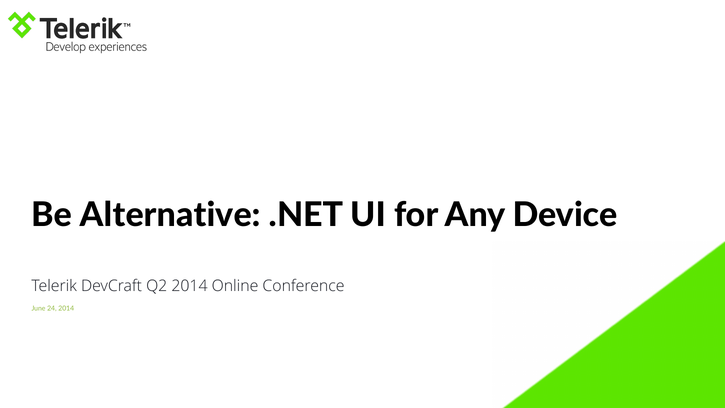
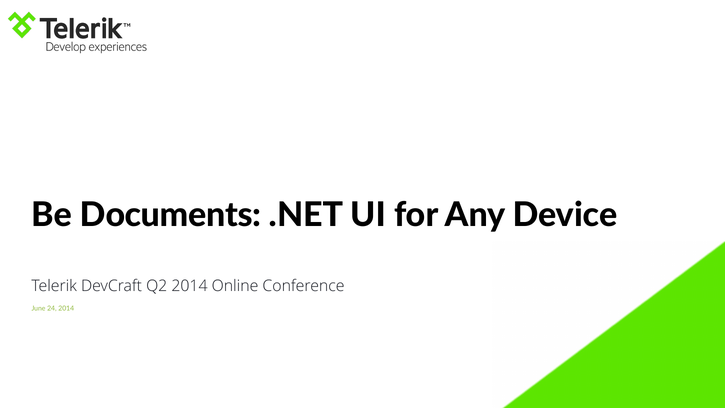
Alternative: Alternative -> Documents
